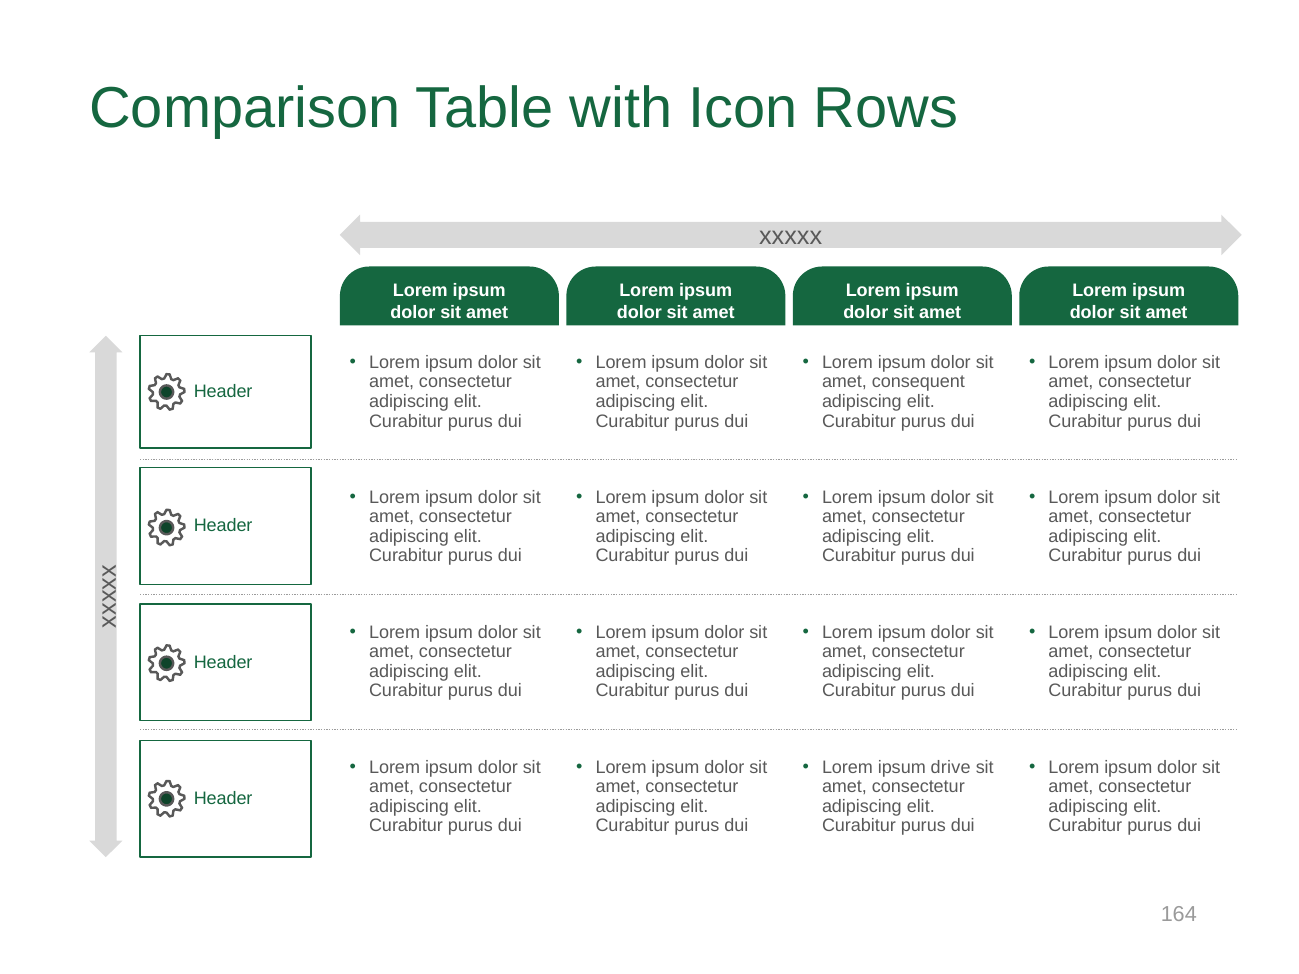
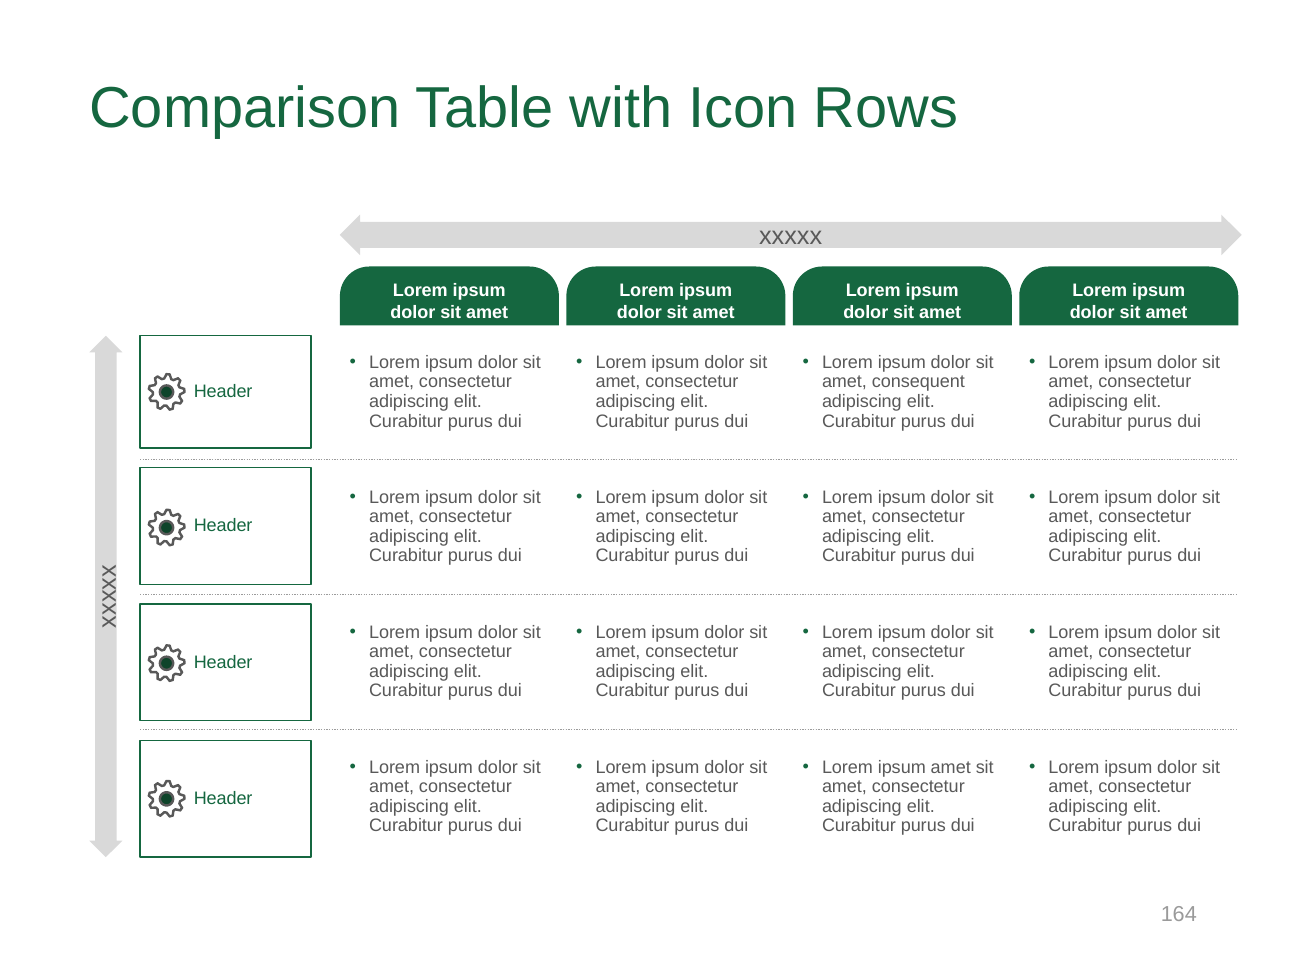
ipsum drive: drive -> amet
